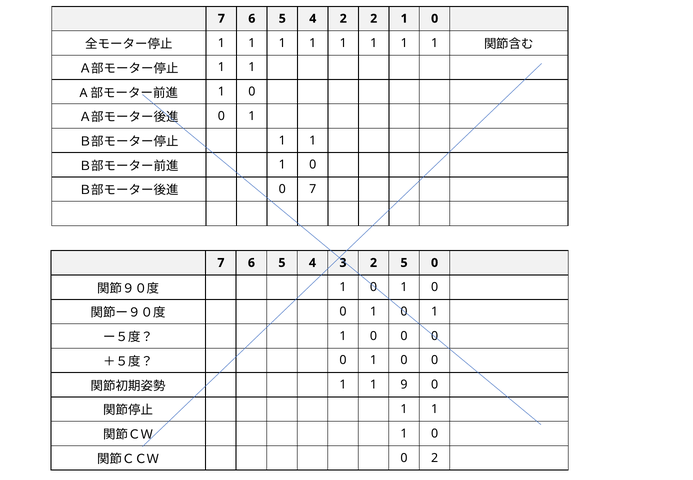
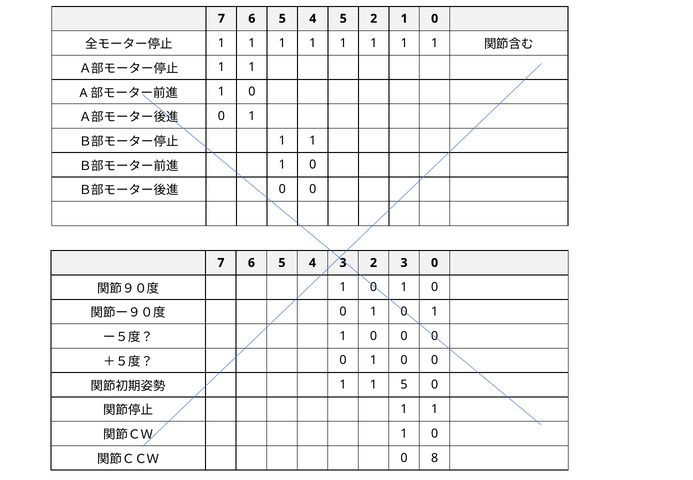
4 2: 2 -> 5
7 at (313, 189): 7 -> 0
2 5: 5 -> 3
1 9: 9 -> 5
0 2: 2 -> 8
